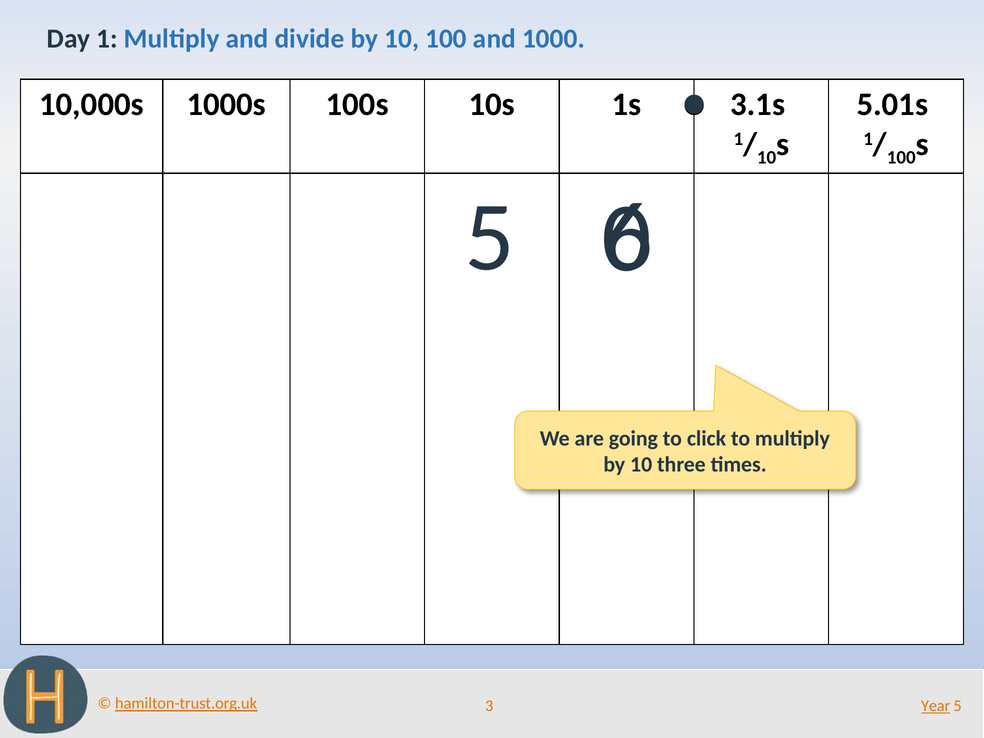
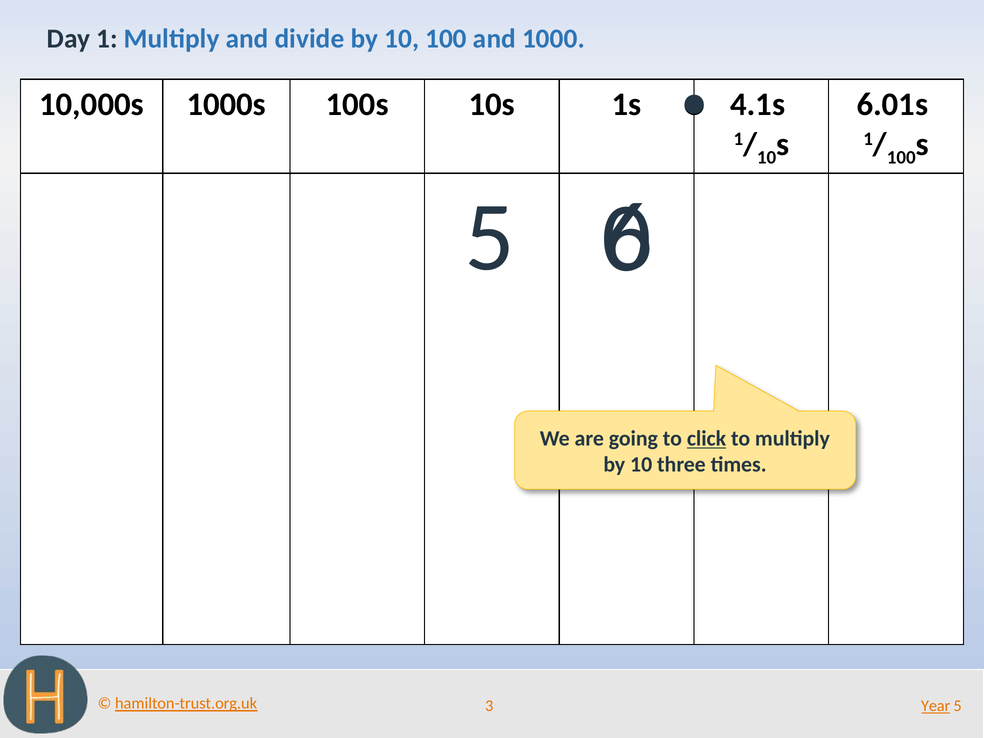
3.1s: 3.1s -> 4.1s
5.01s: 5.01s -> 6.01s
click underline: none -> present
